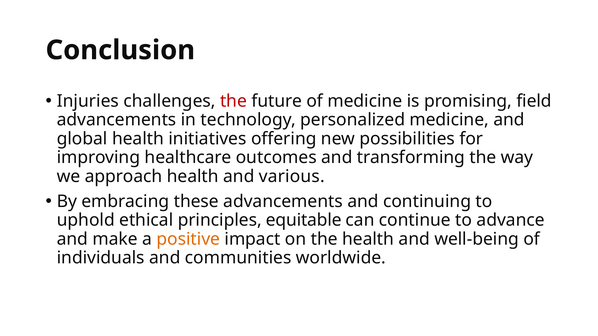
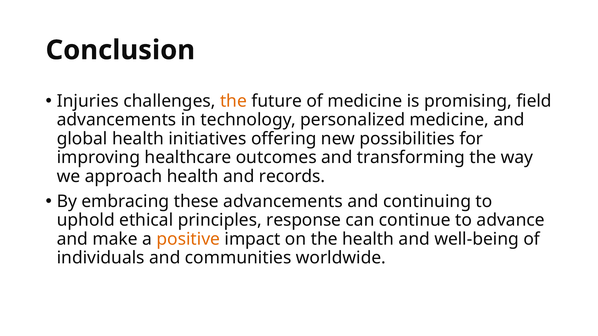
the at (233, 101) colour: red -> orange
various: various -> records
equitable: equitable -> response
